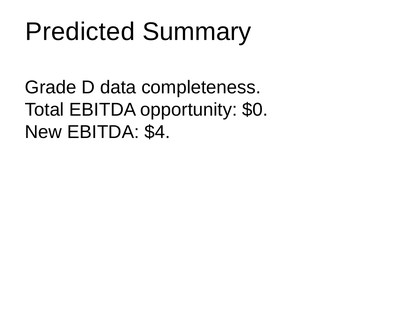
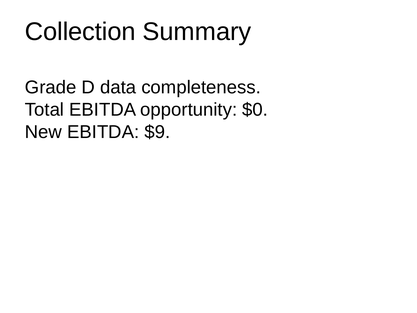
Predicted: Predicted -> Collection
$4: $4 -> $9
